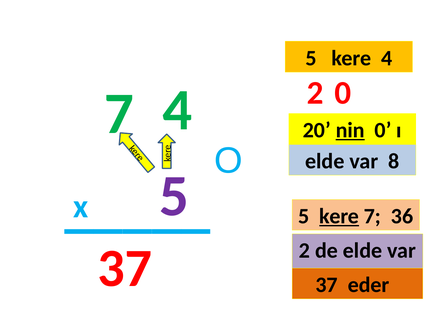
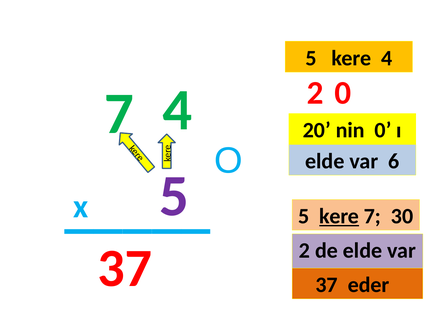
nin underline: present -> none
8: 8 -> 6
36: 36 -> 30
